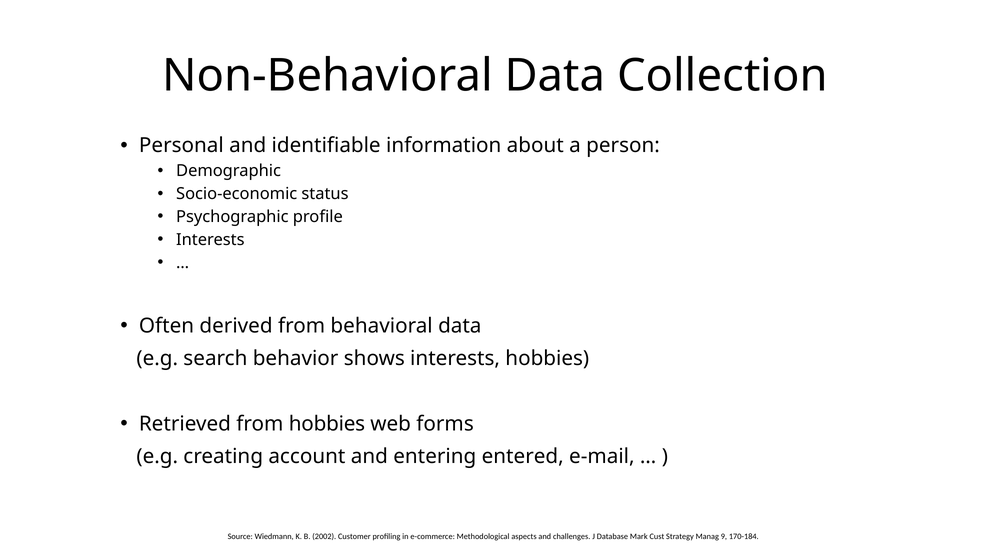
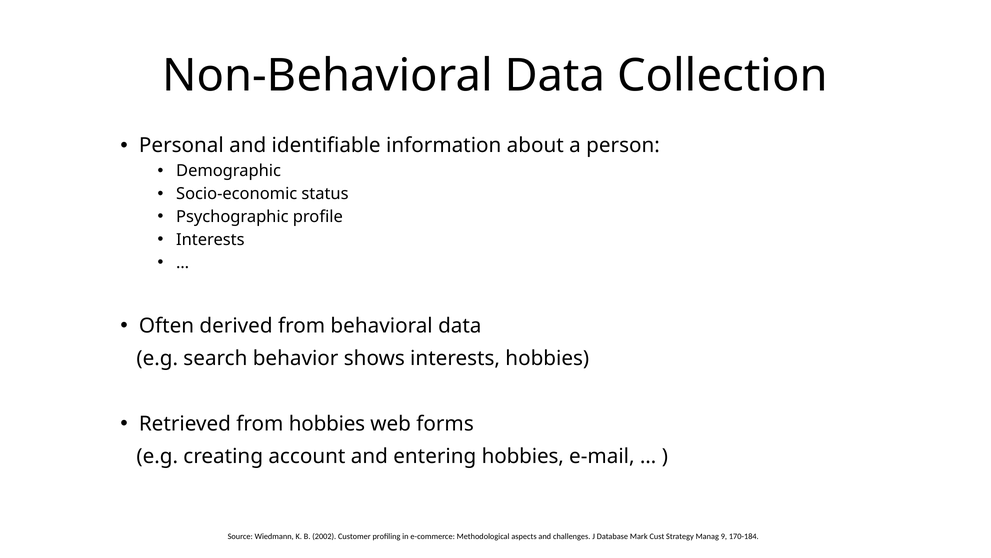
entering entered: entered -> hobbies
